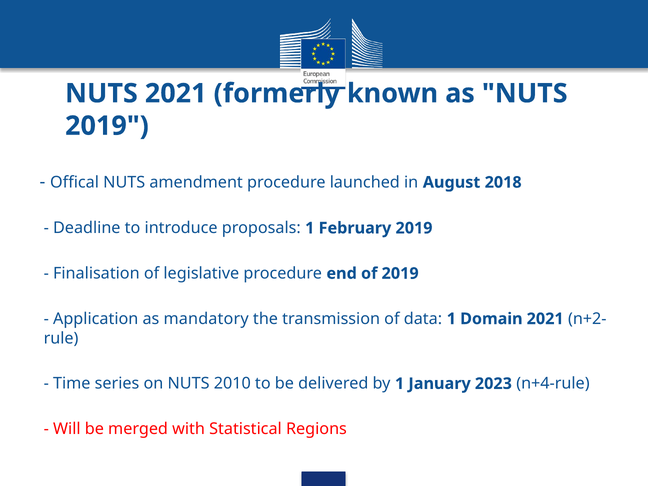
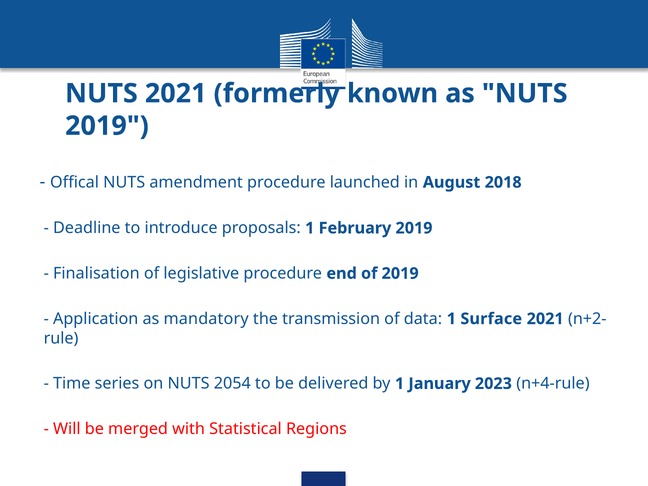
Domain: Domain -> Surface
2010: 2010 -> 2054
